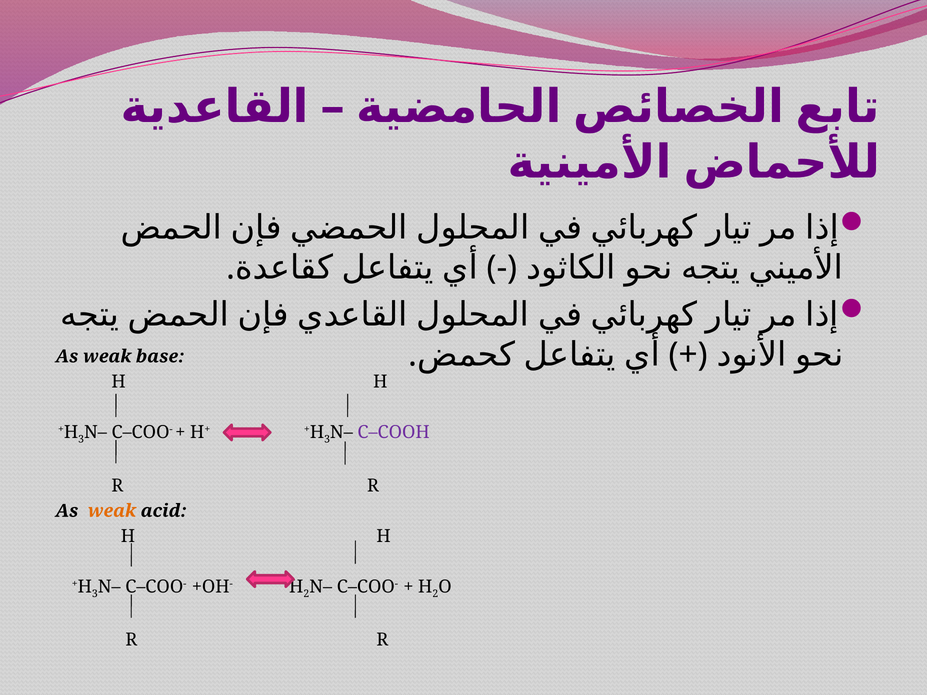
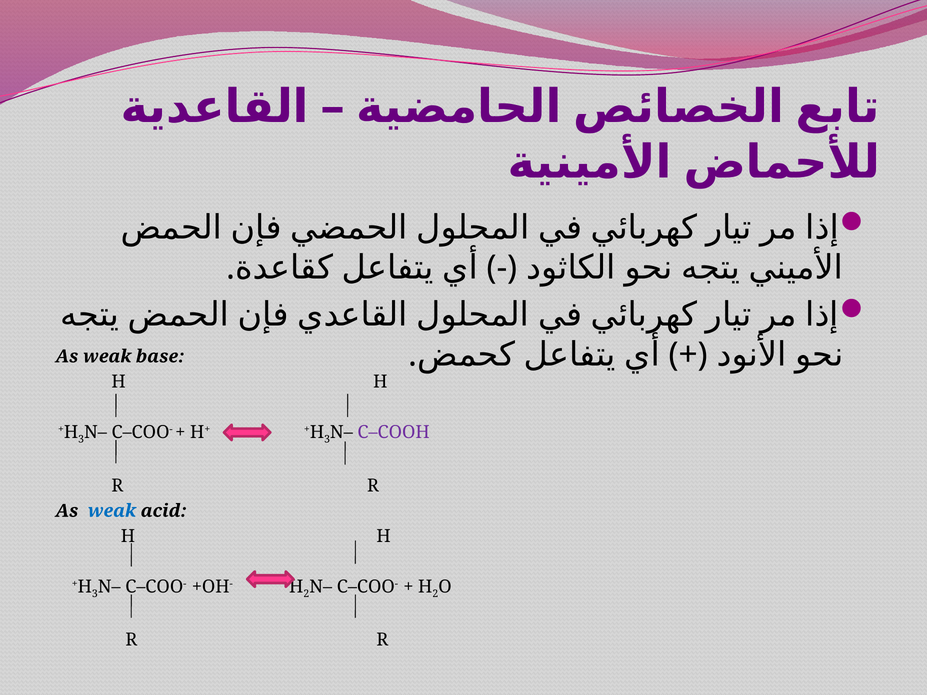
weak at (112, 511) colour: orange -> blue
